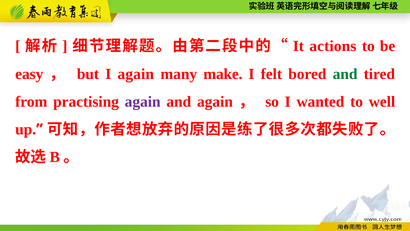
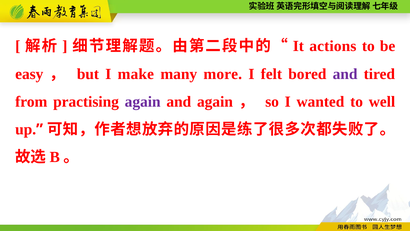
I again: again -> make
make: make -> more
and at (345, 74) colour: green -> purple
